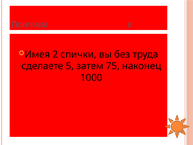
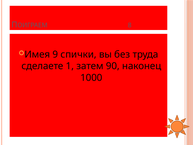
2: 2 -> 9
5: 5 -> 1
75: 75 -> 90
